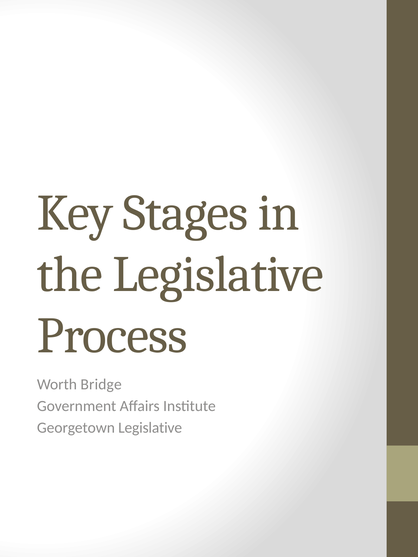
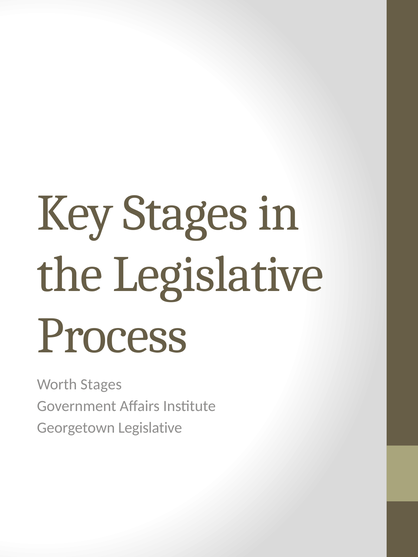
Worth Bridge: Bridge -> Stages
